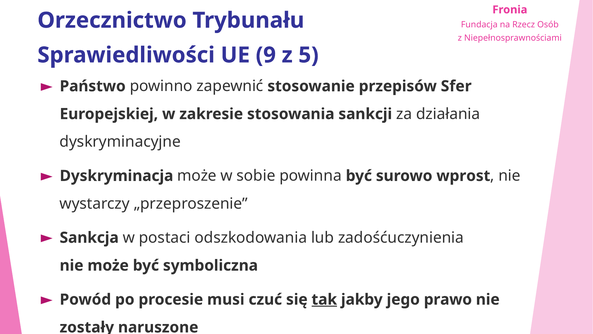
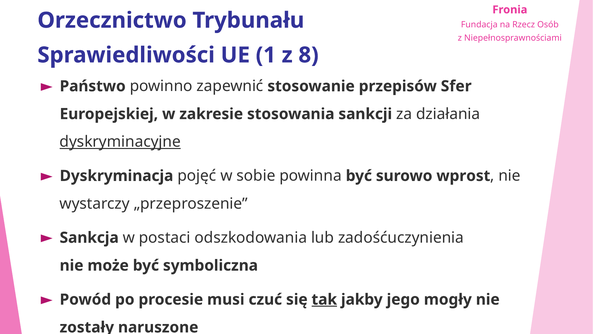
9: 9 -> 1
5: 5 -> 8
dyskryminacyjne underline: none -> present
Dyskryminacja może: może -> pojęć
prawo: prawo -> mogły
